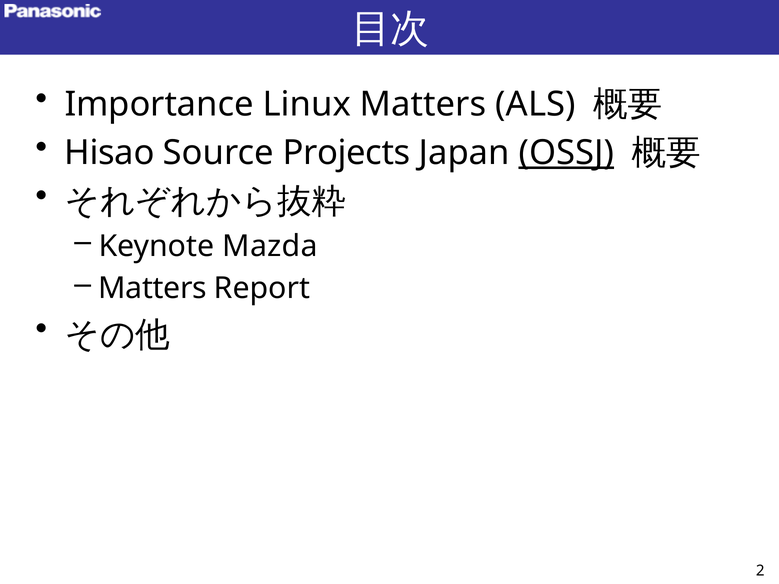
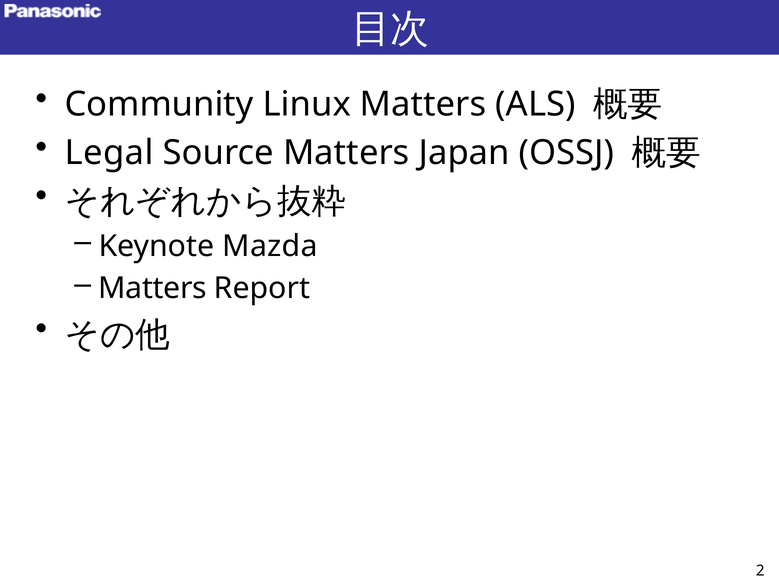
Importance: Importance -> Community
Hisao: Hisao -> Legal
Source Projects: Projects -> Matters
OSSJ underline: present -> none
